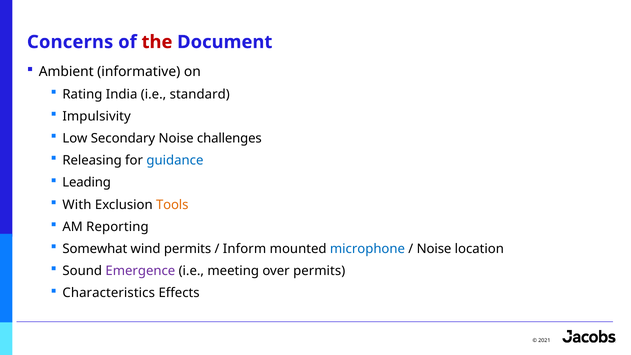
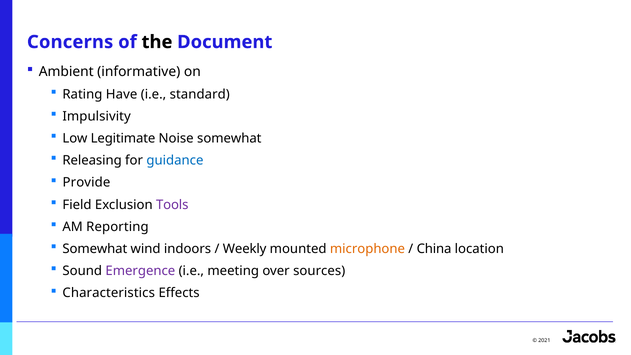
the colour: red -> black
India: India -> Have
Secondary: Secondary -> Legitimate
Noise challenges: challenges -> somewhat
Leading: Leading -> Provide
With: With -> Field
Tools colour: orange -> purple
wind permits: permits -> indoors
Inform: Inform -> Weekly
microphone colour: blue -> orange
Noise at (434, 249): Noise -> China
over permits: permits -> sources
